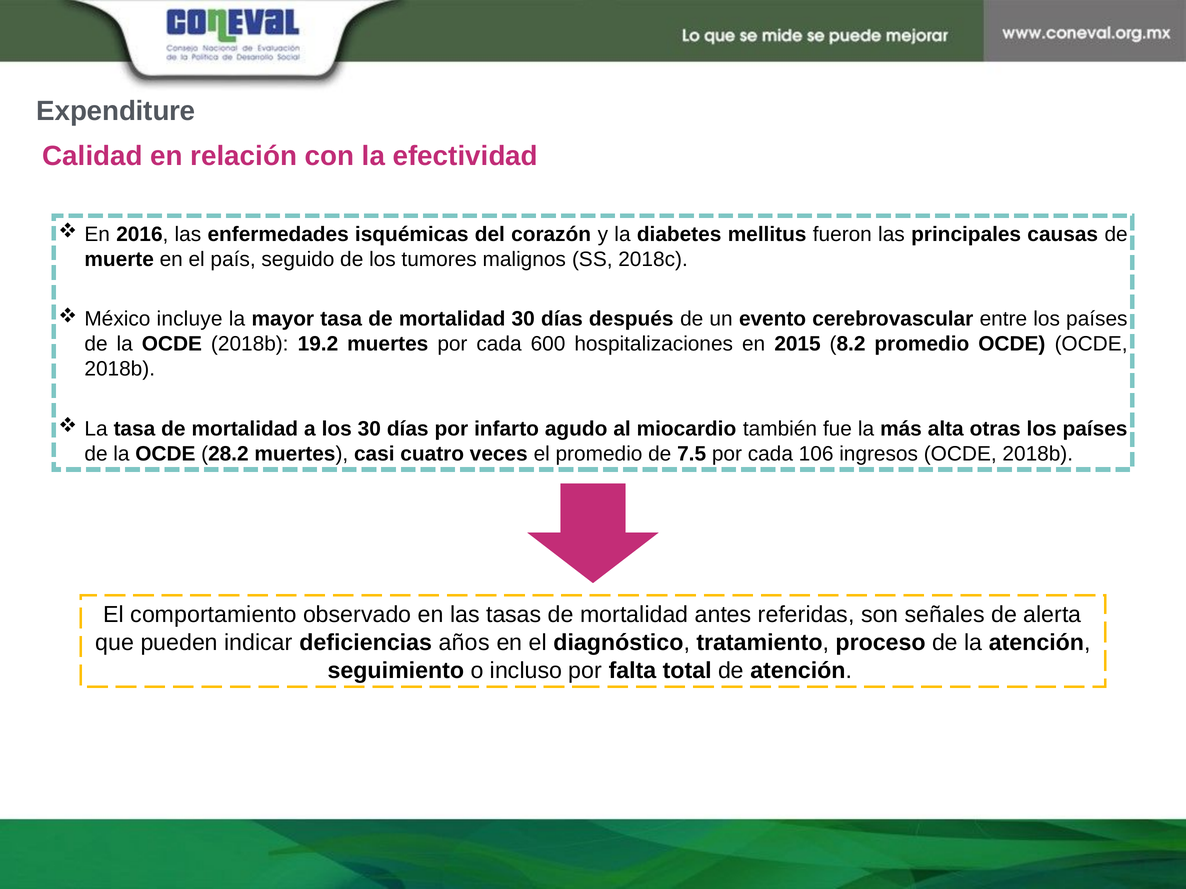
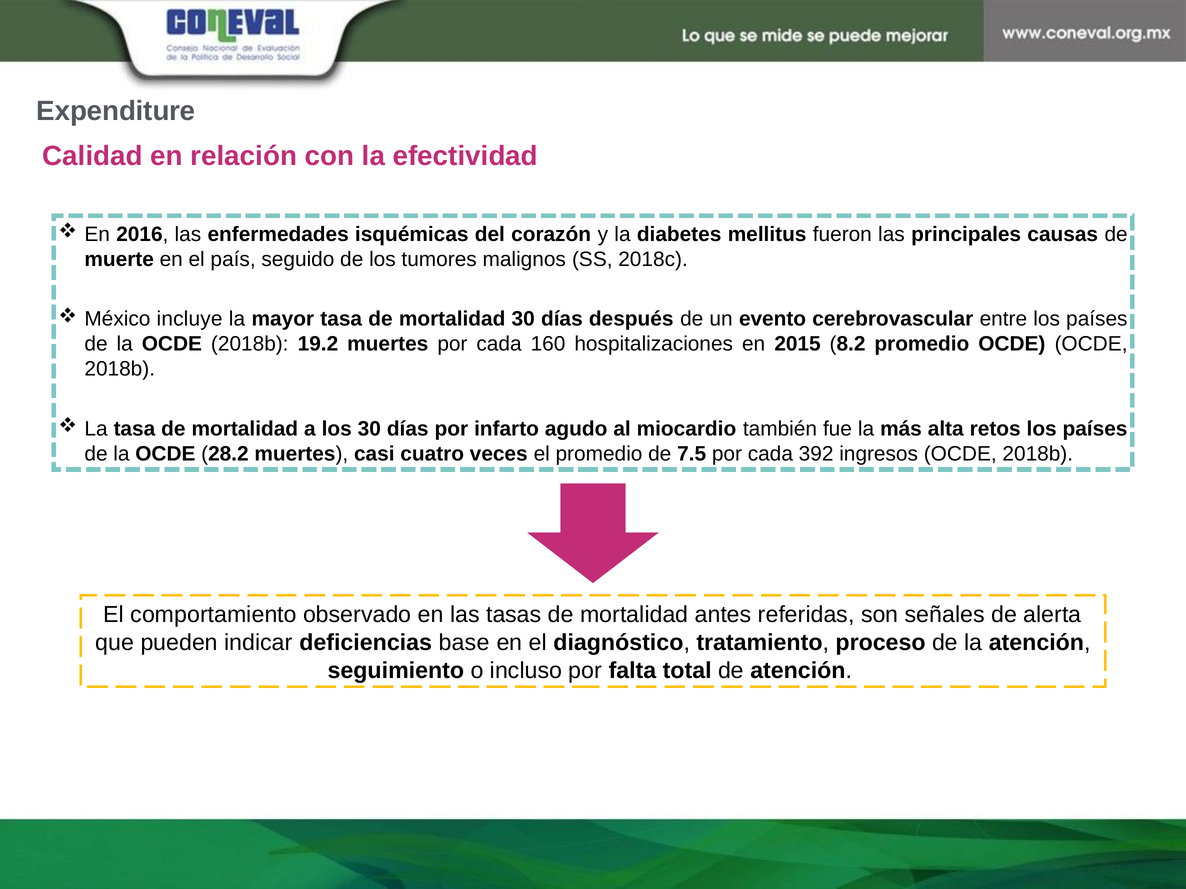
600: 600 -> 160
otras: otras -> retos
106: 106 -> 392
años: años -> base
